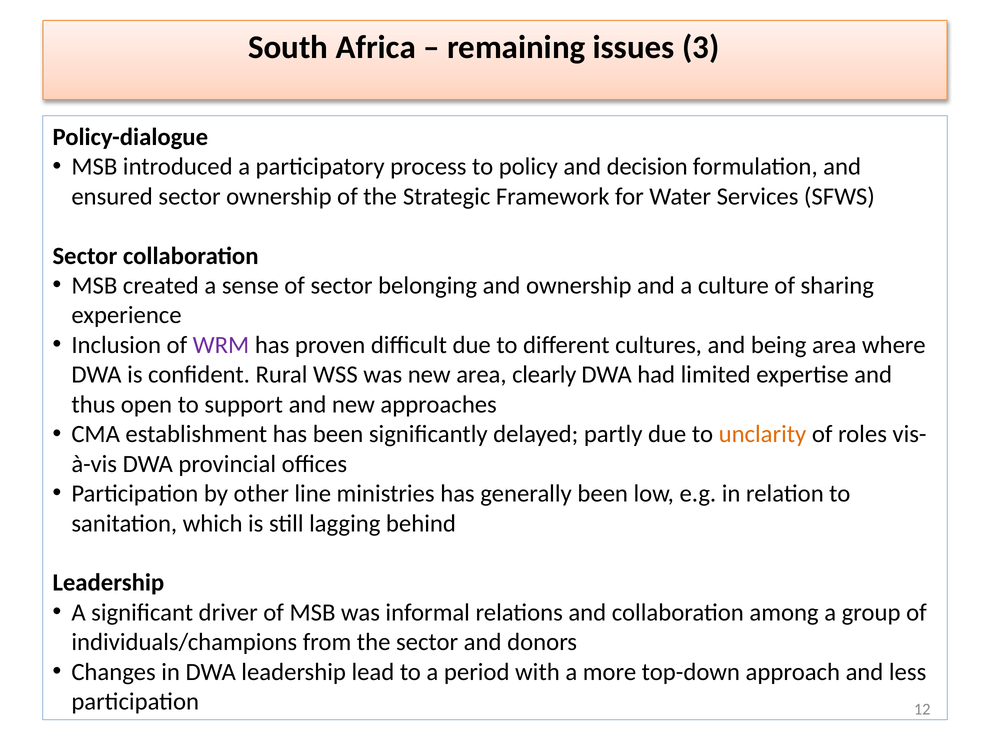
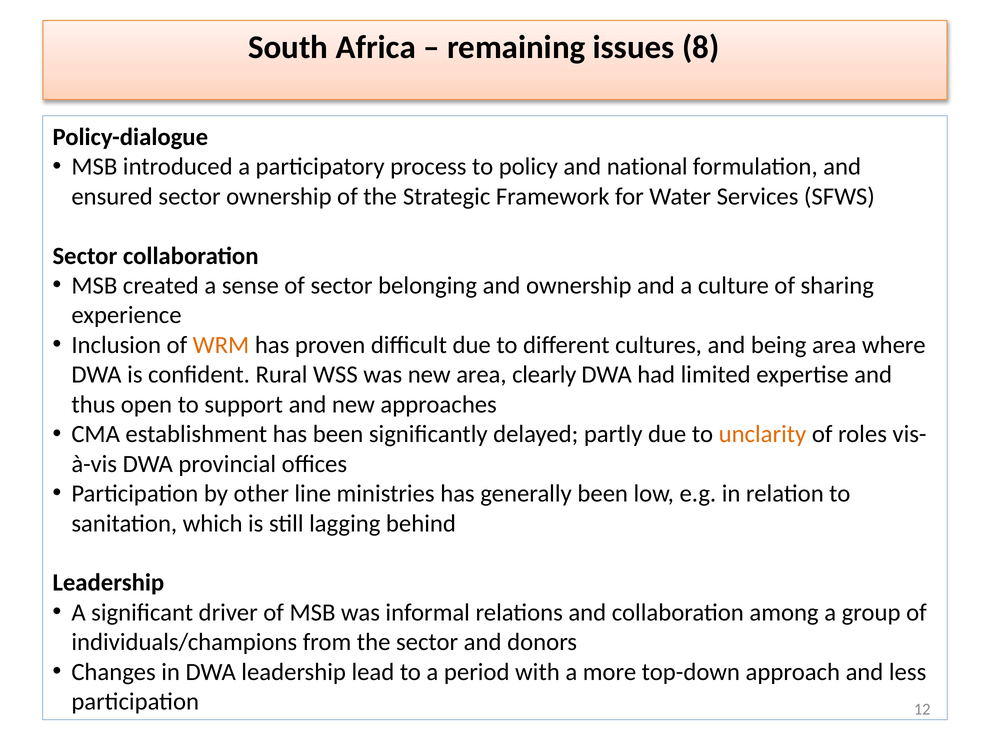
3: 3 -> 8
decision: decision -> national
WRM colour: purple -> orange
